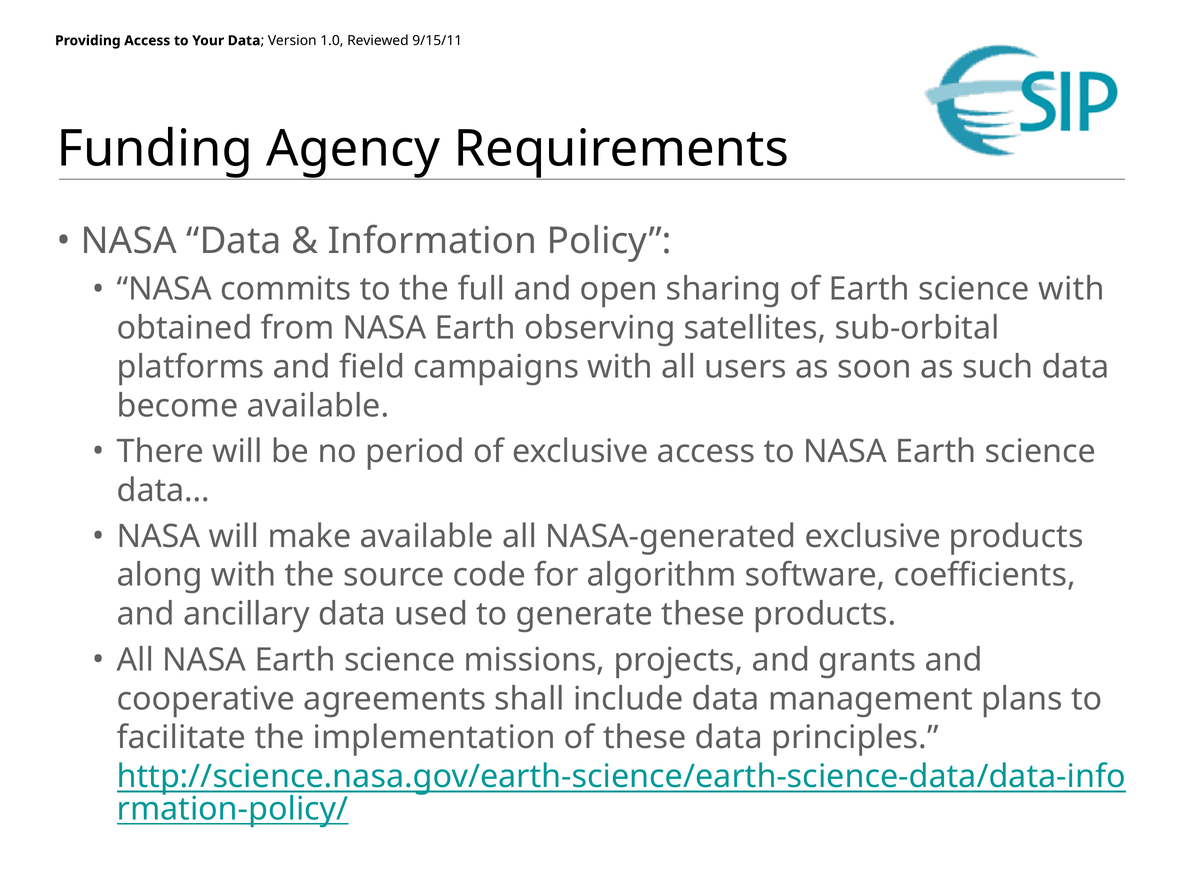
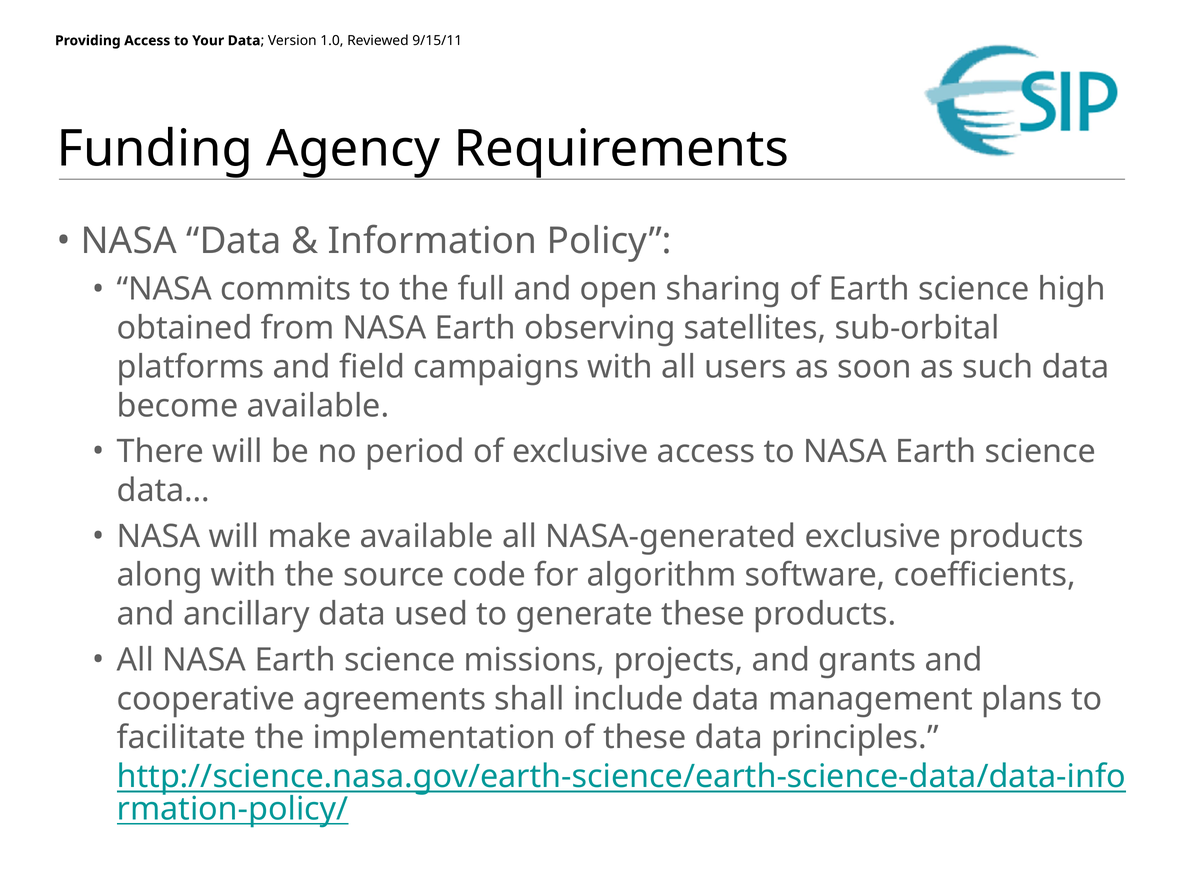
science with: with -> high
